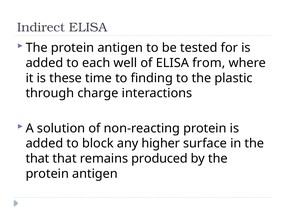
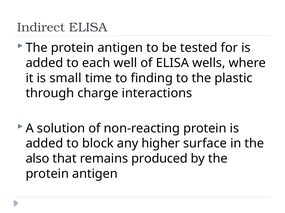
from: from -> wells
these: these -> small
that at (37, 159): that -> also
